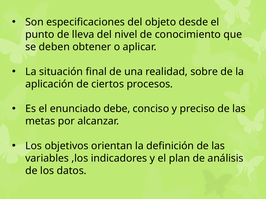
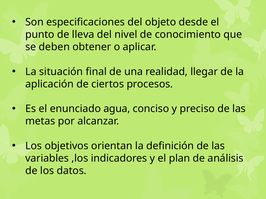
sobre: sobre -> llegar
debe: debe -> agua
